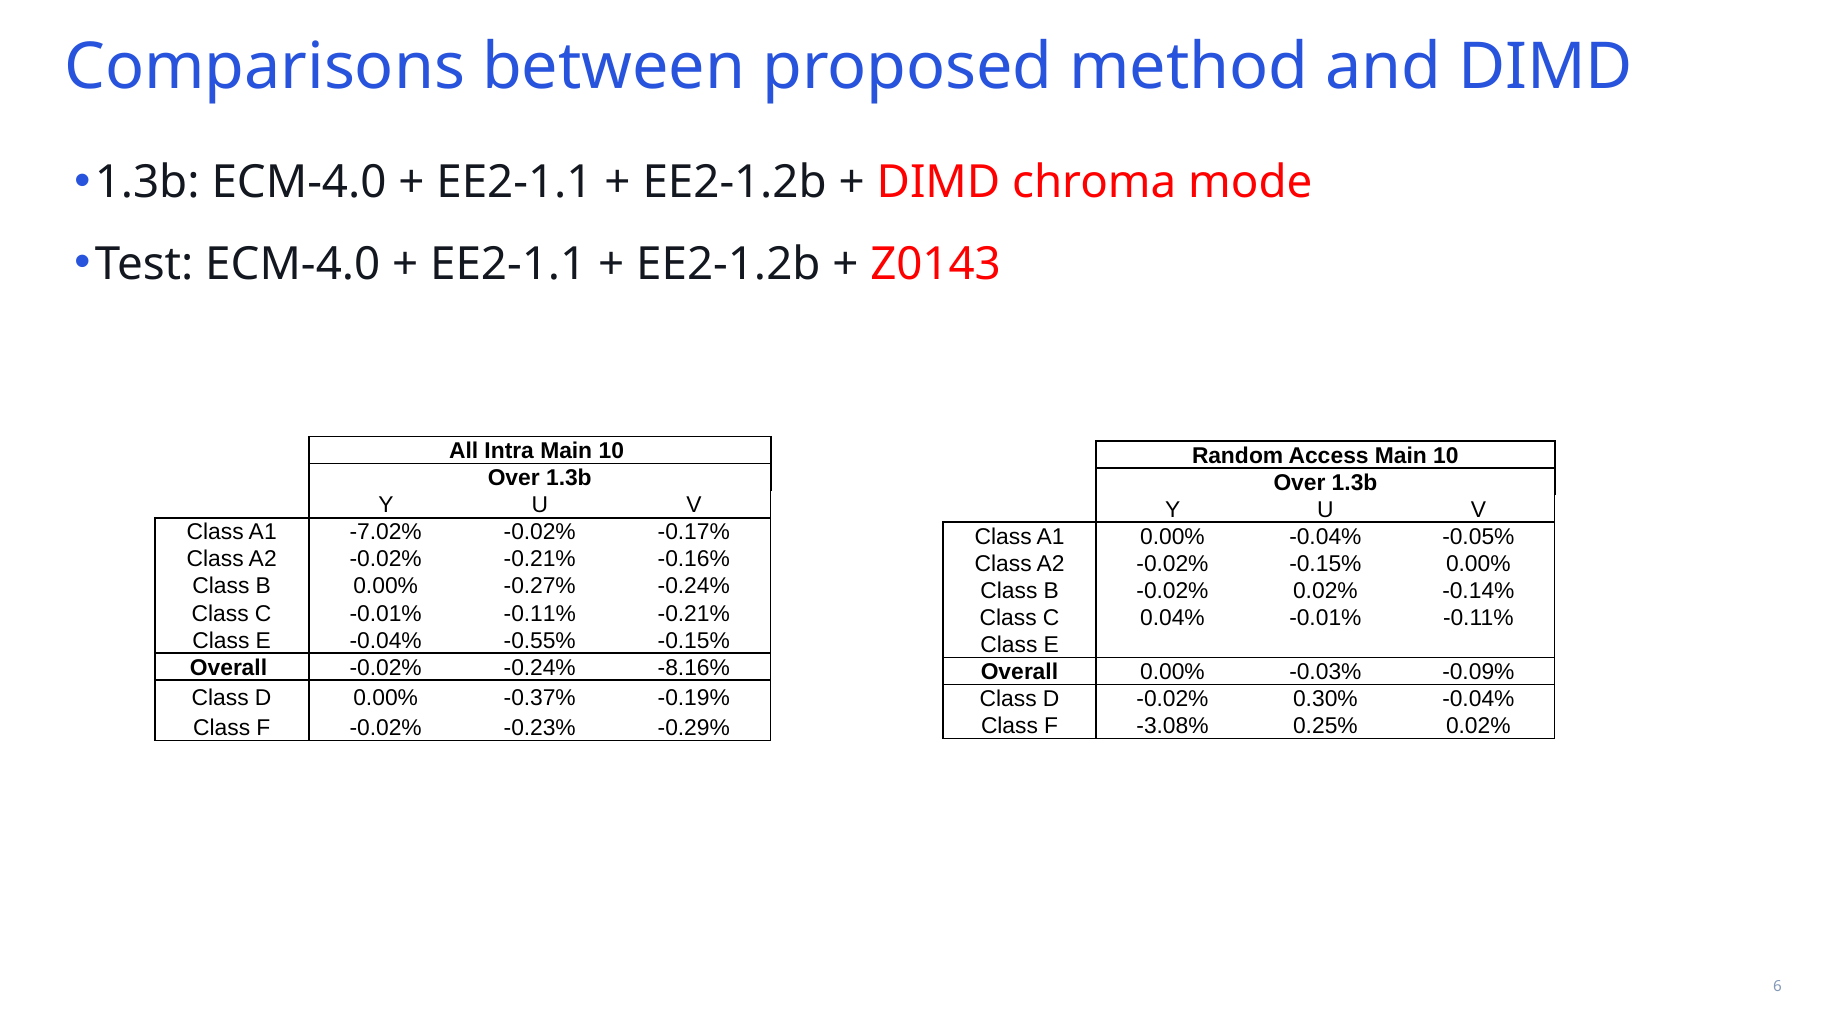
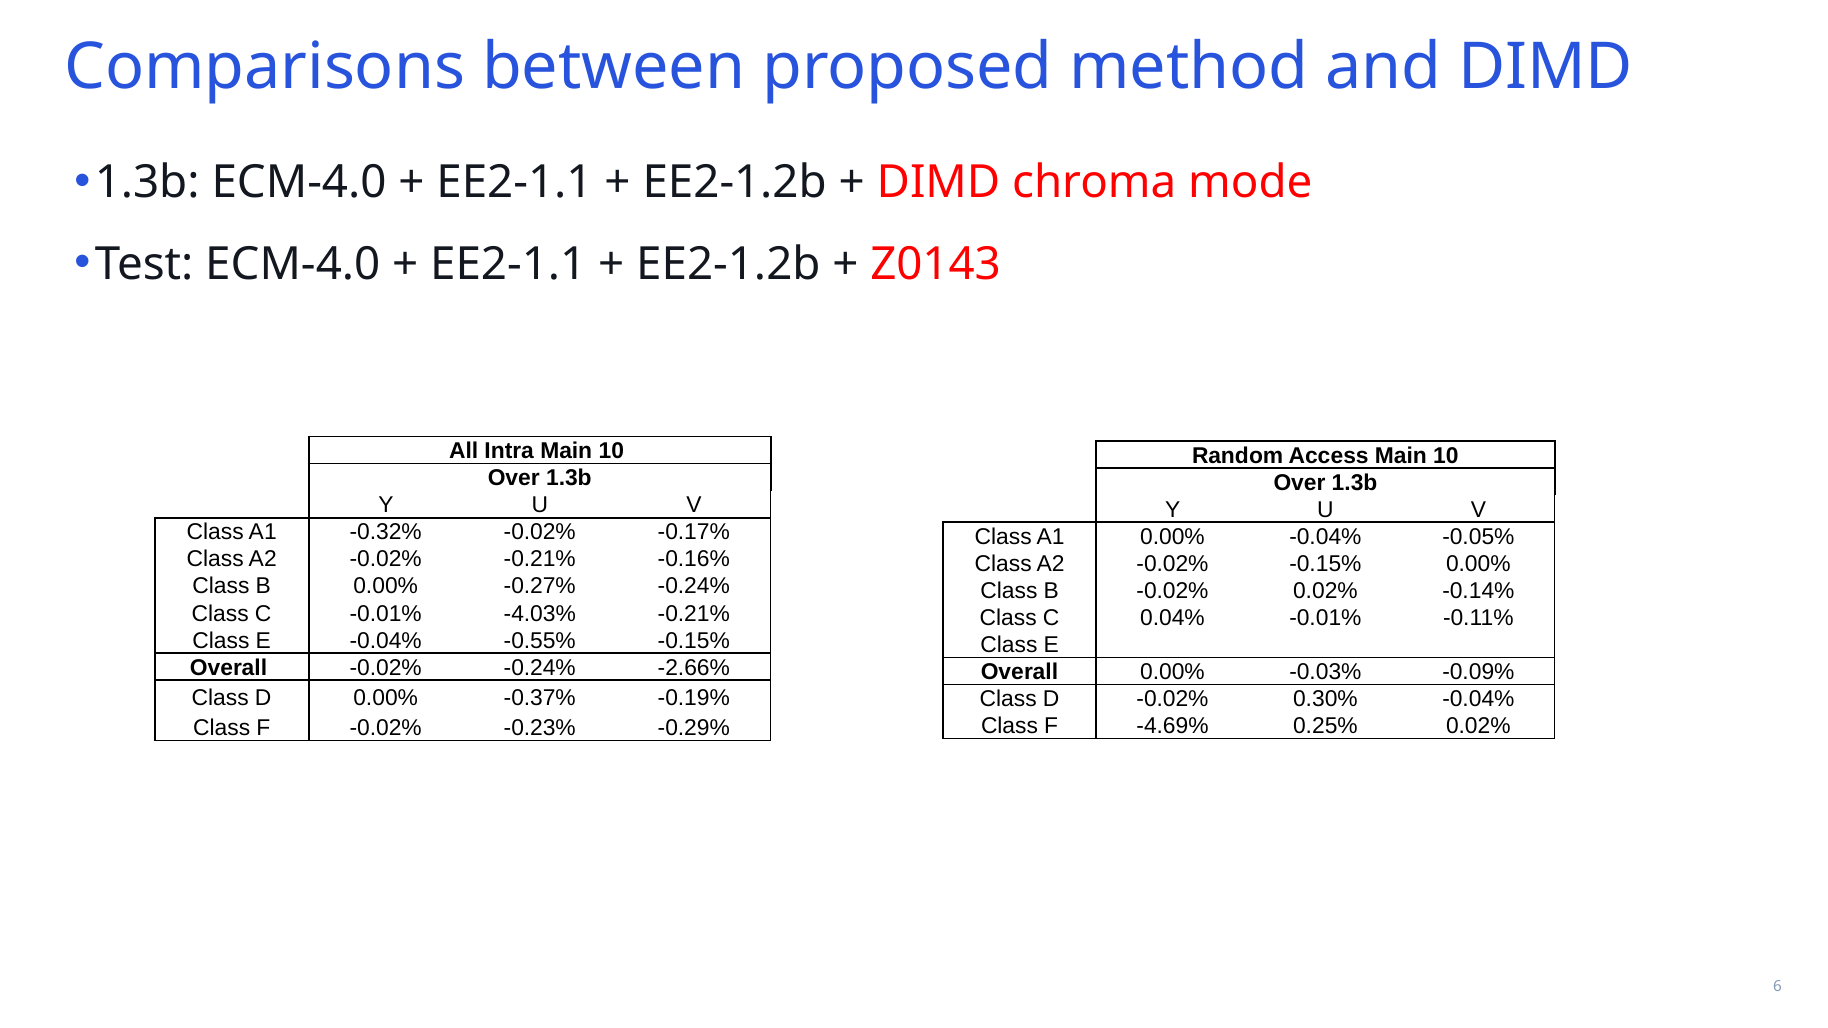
-7.02%: -7.02% -> -0.32%
C -0.01% -0.11%: -0.11% -> -4.03%
-8.16%: -8.16% -> -2.66%
-3.08%: -3.08% -> -4.69%
